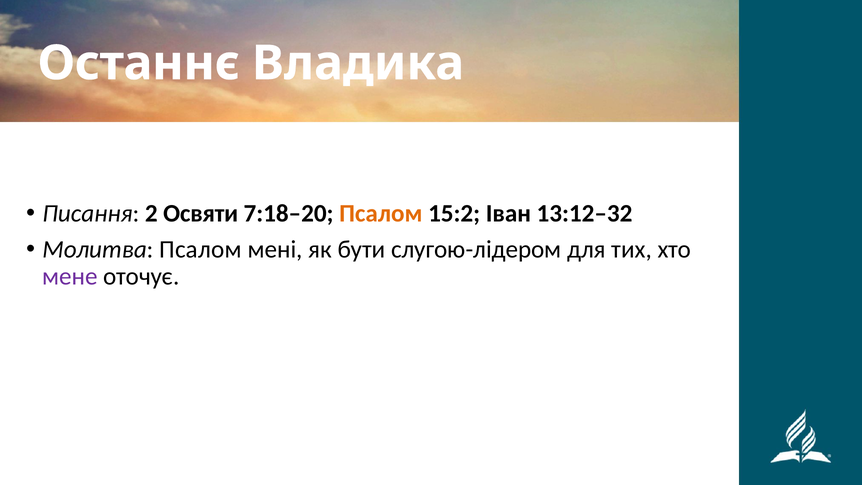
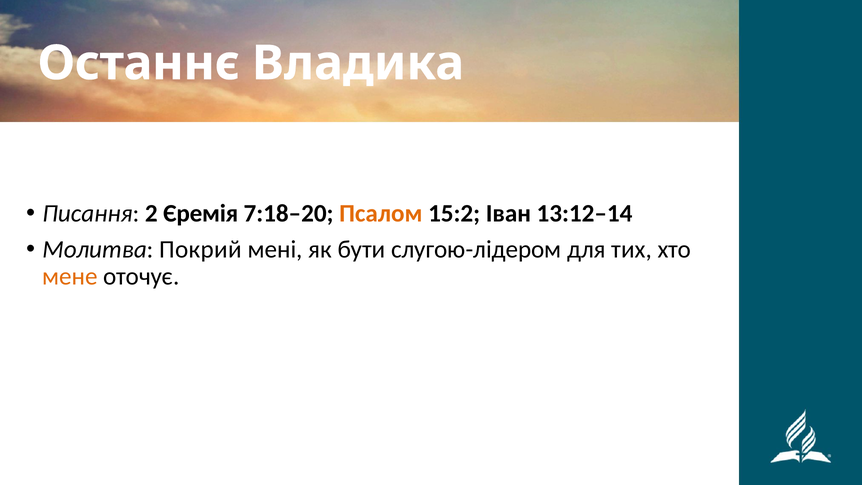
Освяти: Освяти -> Єремія
13:12–32: 13:12–32 -> 13:12–14
Молитва Псалом: Псалом -> Покрий
мене colour: purple -> orange
